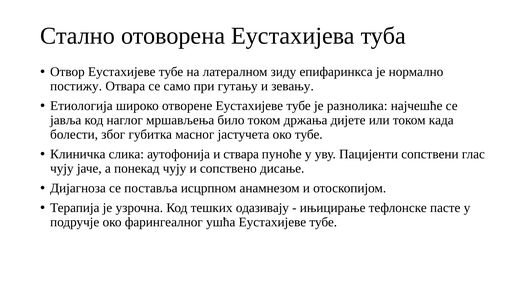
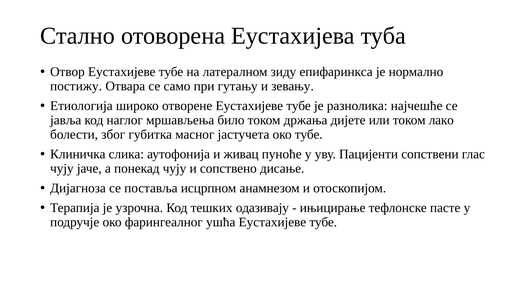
када: када -> лако
ствара: ствара -> живац
